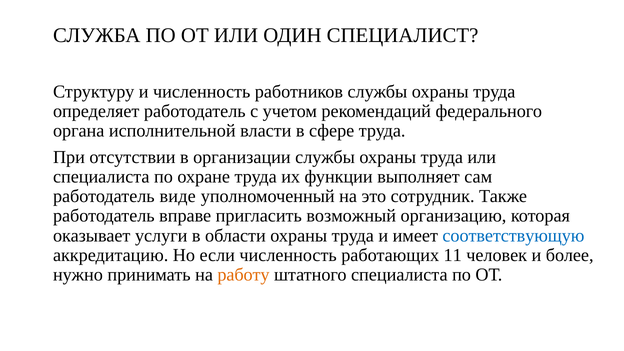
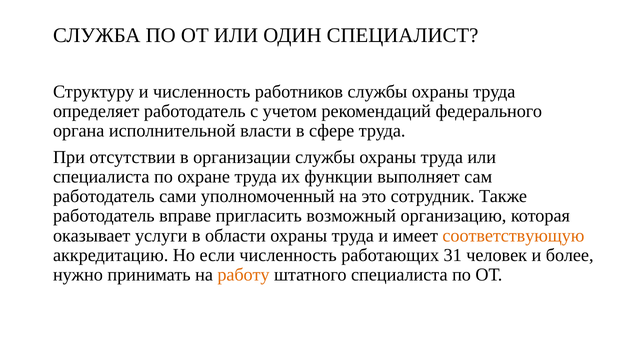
виде: виде -> сами
соответствующую colour: blue -> orange
11: 11 -> 31
